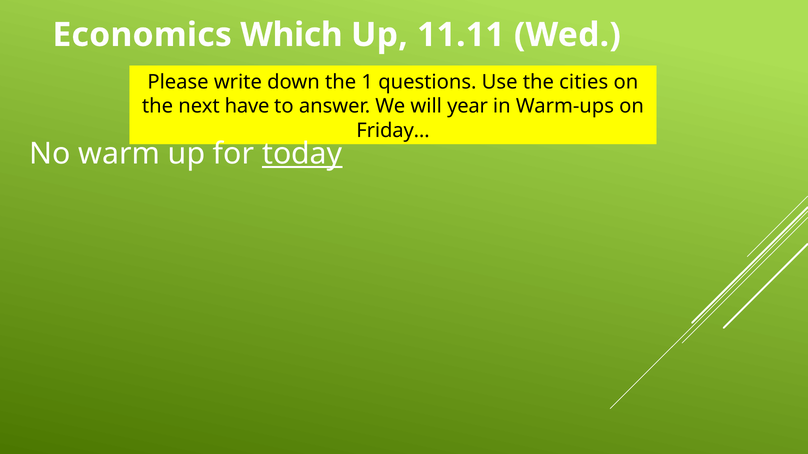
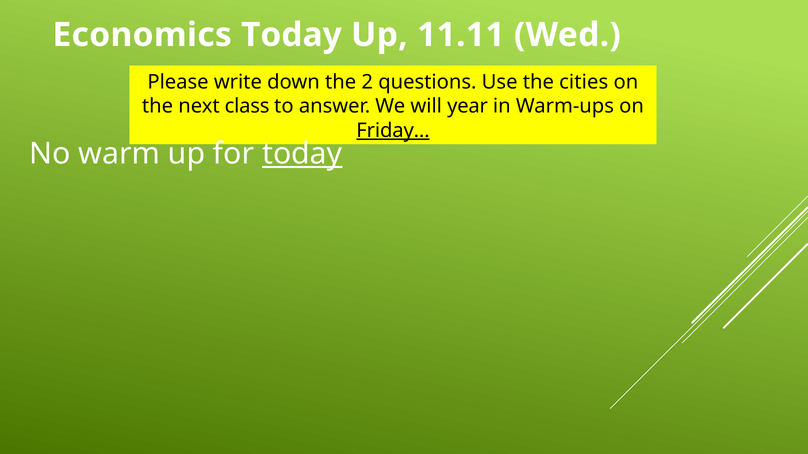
Economics Which: Which -> Today
1: 1 -> 2
have: have -> class
Friday… underline: none -> present
